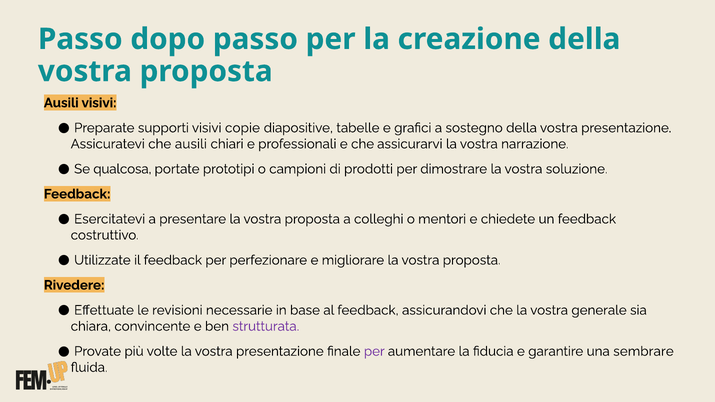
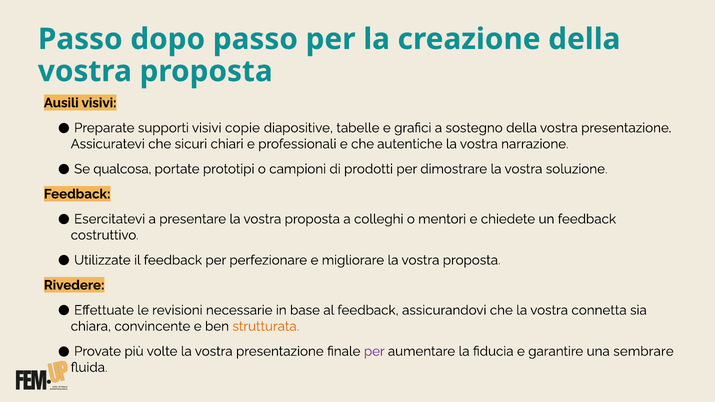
che ausili: ausili -> sicuri
assicurarvi: assicurarvi -> autentiche
generale: generale -> connetta
strutturata colour: purple -> orange
